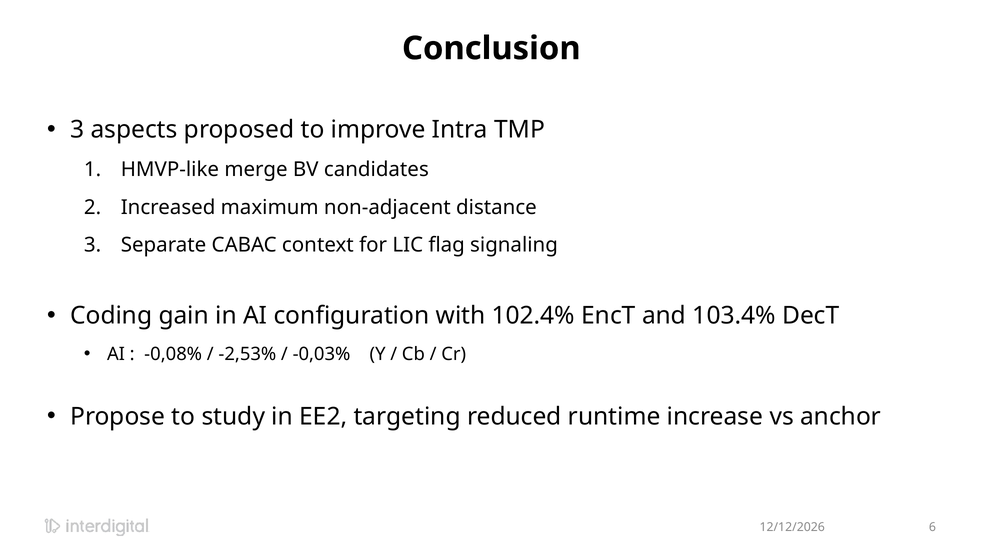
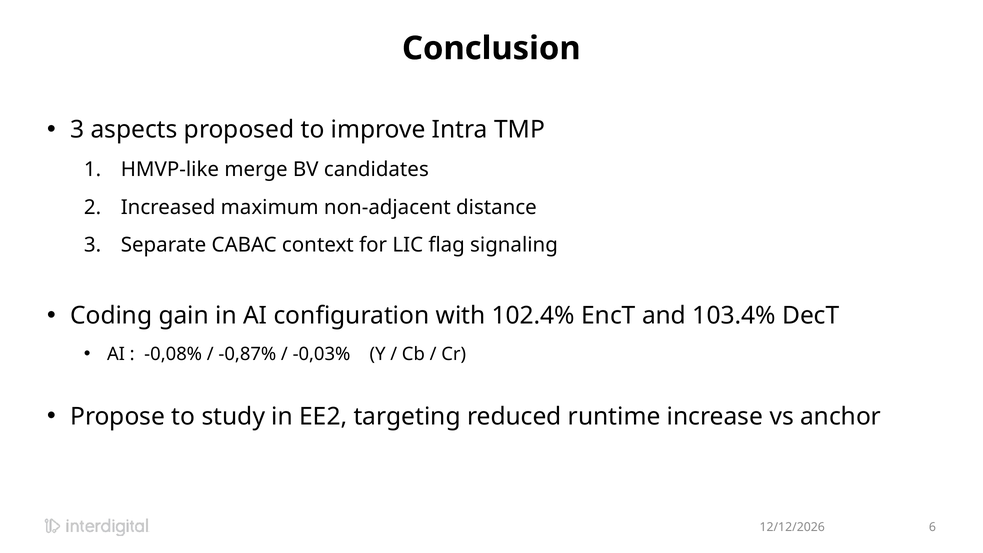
-2,53%: -2,53% -> -0,87%
